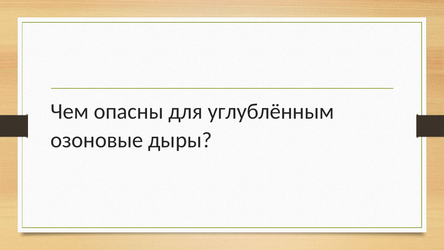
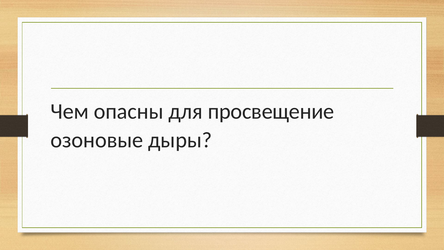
углублённым: углублённым -> просвещение
